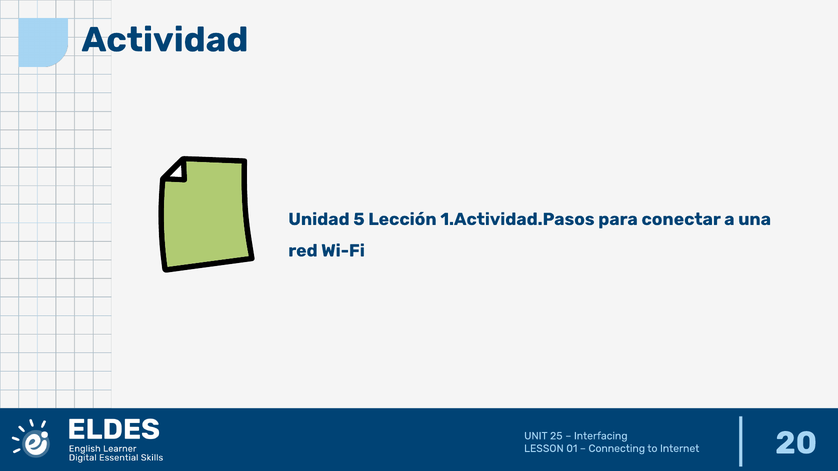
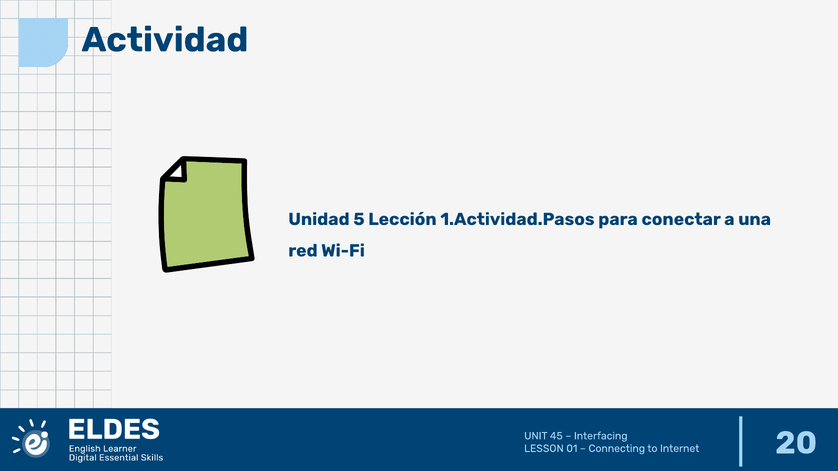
25: 25 -> 45
